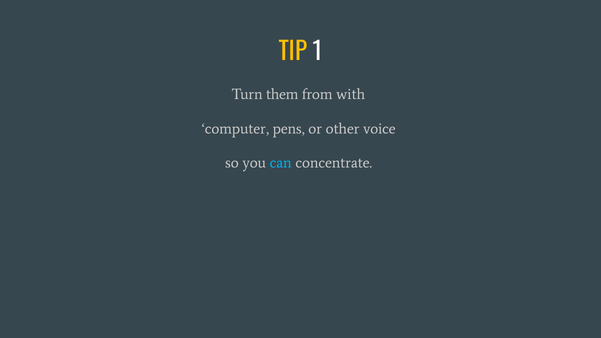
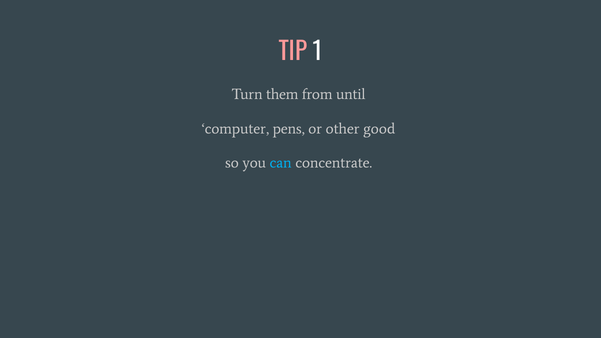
TIP colour: yellow -> pink
with: with -> until
voice: voice -> good
